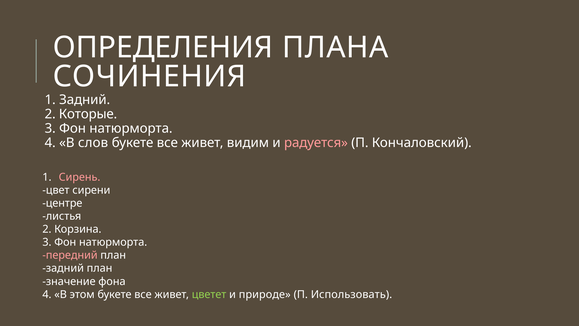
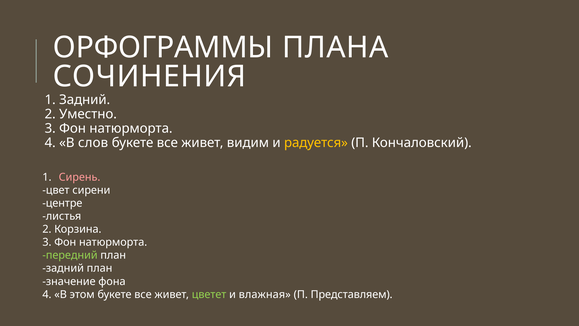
ОПРЕДЕЛЕНИЯ: ОПРЕДЕЛЕНИЯ -> ОРФОГРАММЫ
Которые: Которые -> Уместно
радуется colour: pink -> yellow
передний colour: pink -> light green
природе: природе -> влажная
Использовать: Использовать -> Представляем
